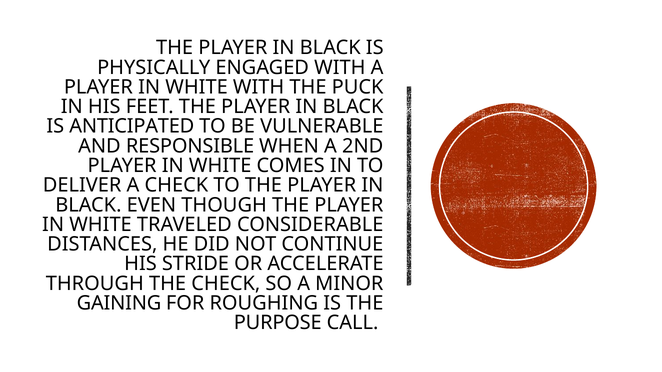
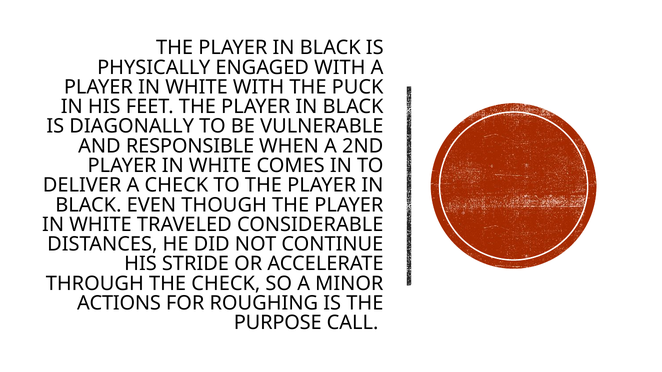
ANTICIPATED: ANTICIPATED -> DIAGONALLY
GAINING: GAINING -> ACTIONS
